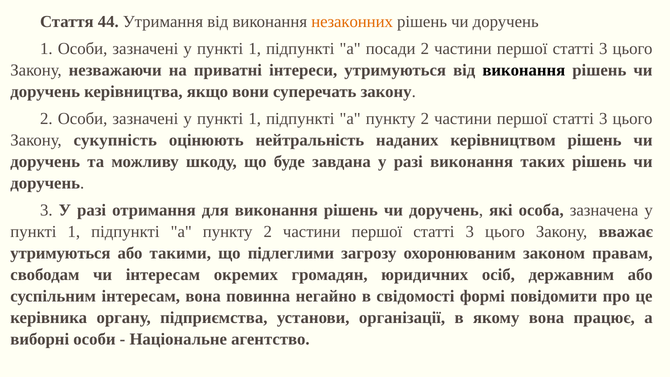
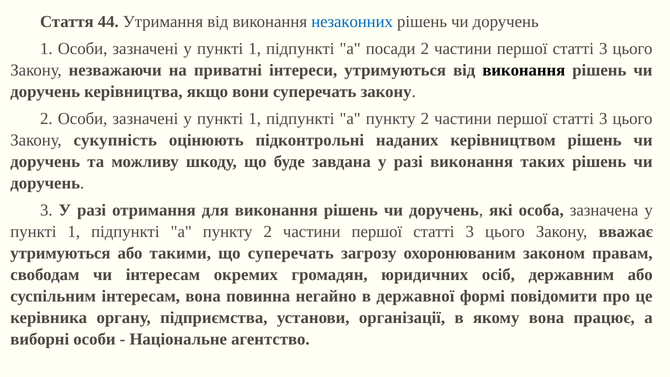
незаконних colour: orange -> blue
нейтральність: нейтральність -> підконтрольні
що підлеглими: підлеглими -> суперечать
свідомості: свідомості -> державної
